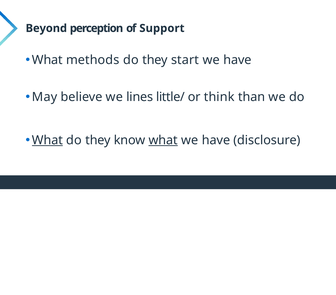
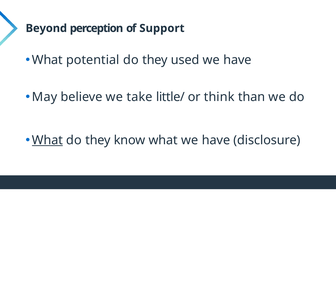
methods: methods -> potential
start: start -> used
lines: lines -> take
what at (163, 140) underline: present -> none
